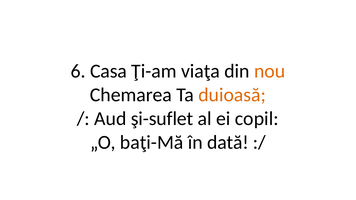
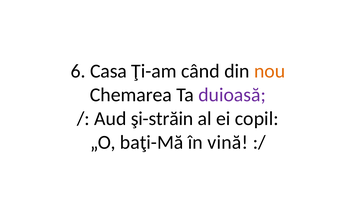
viaţa: viaţa -> când
duioasă colour: orange -> purple
şi-suflet: şi-suflet -> şi-străin
dată: dată -> vină
